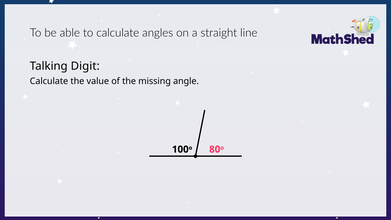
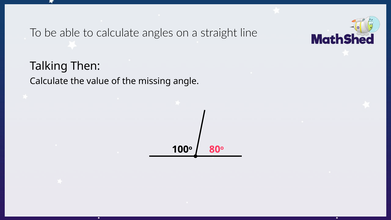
Digit: Digit -> Then
